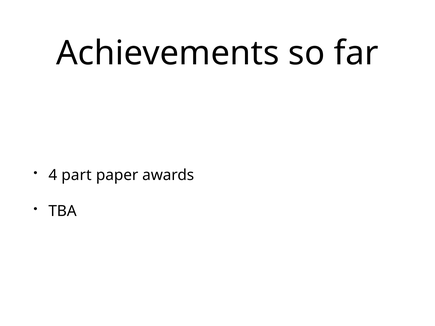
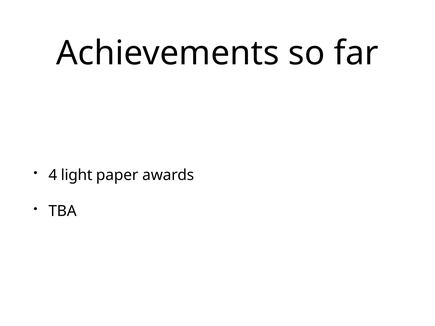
part: part -> light
